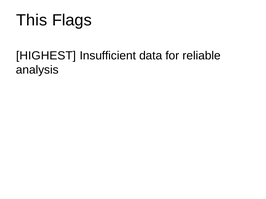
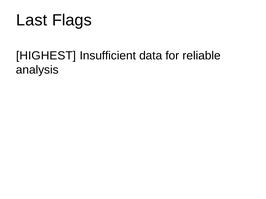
This: This -> Last
